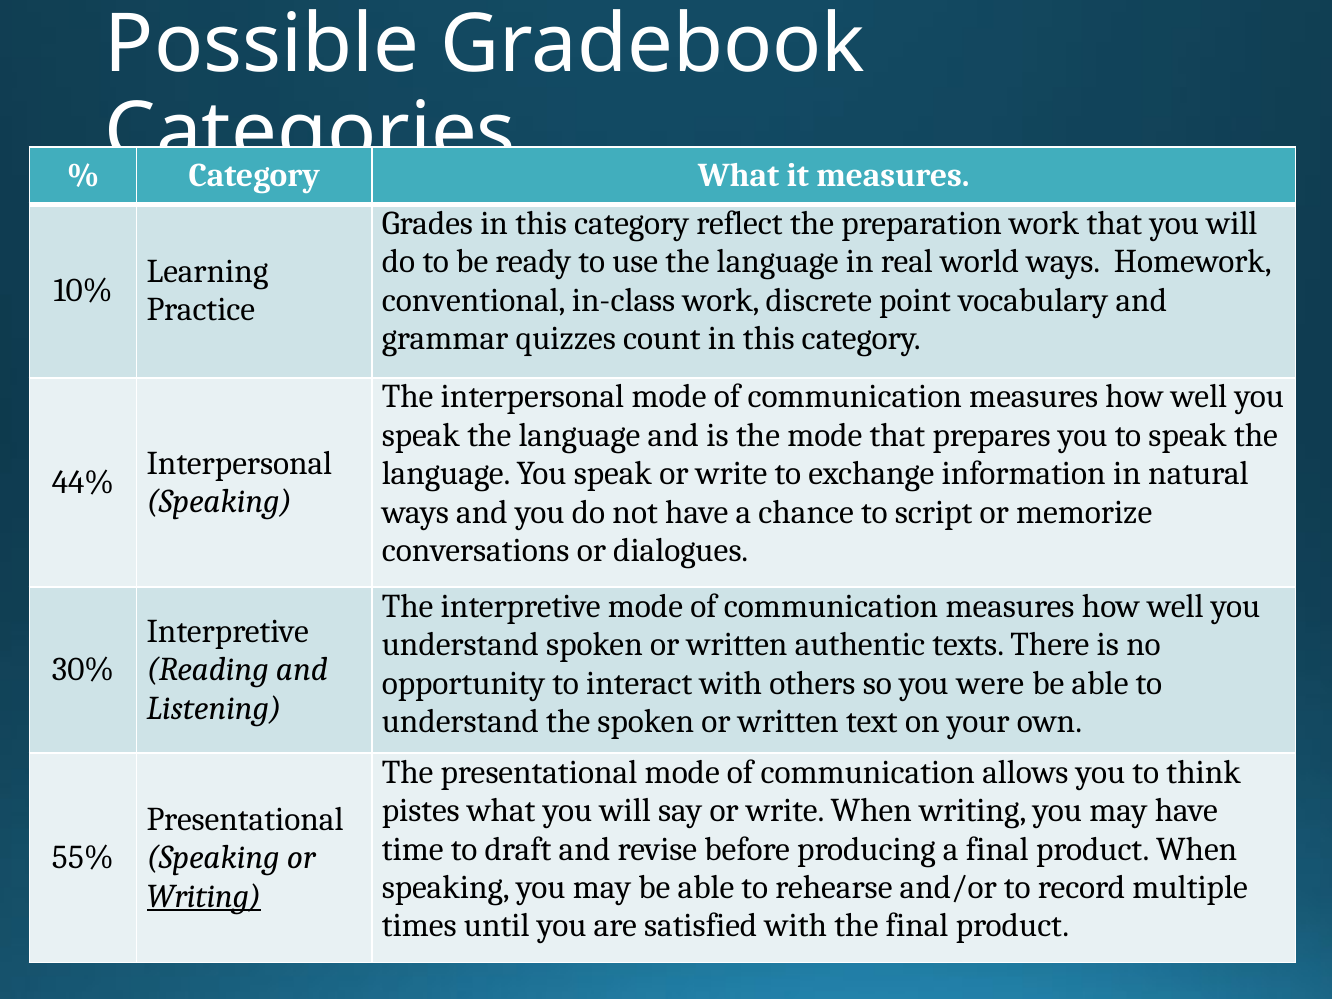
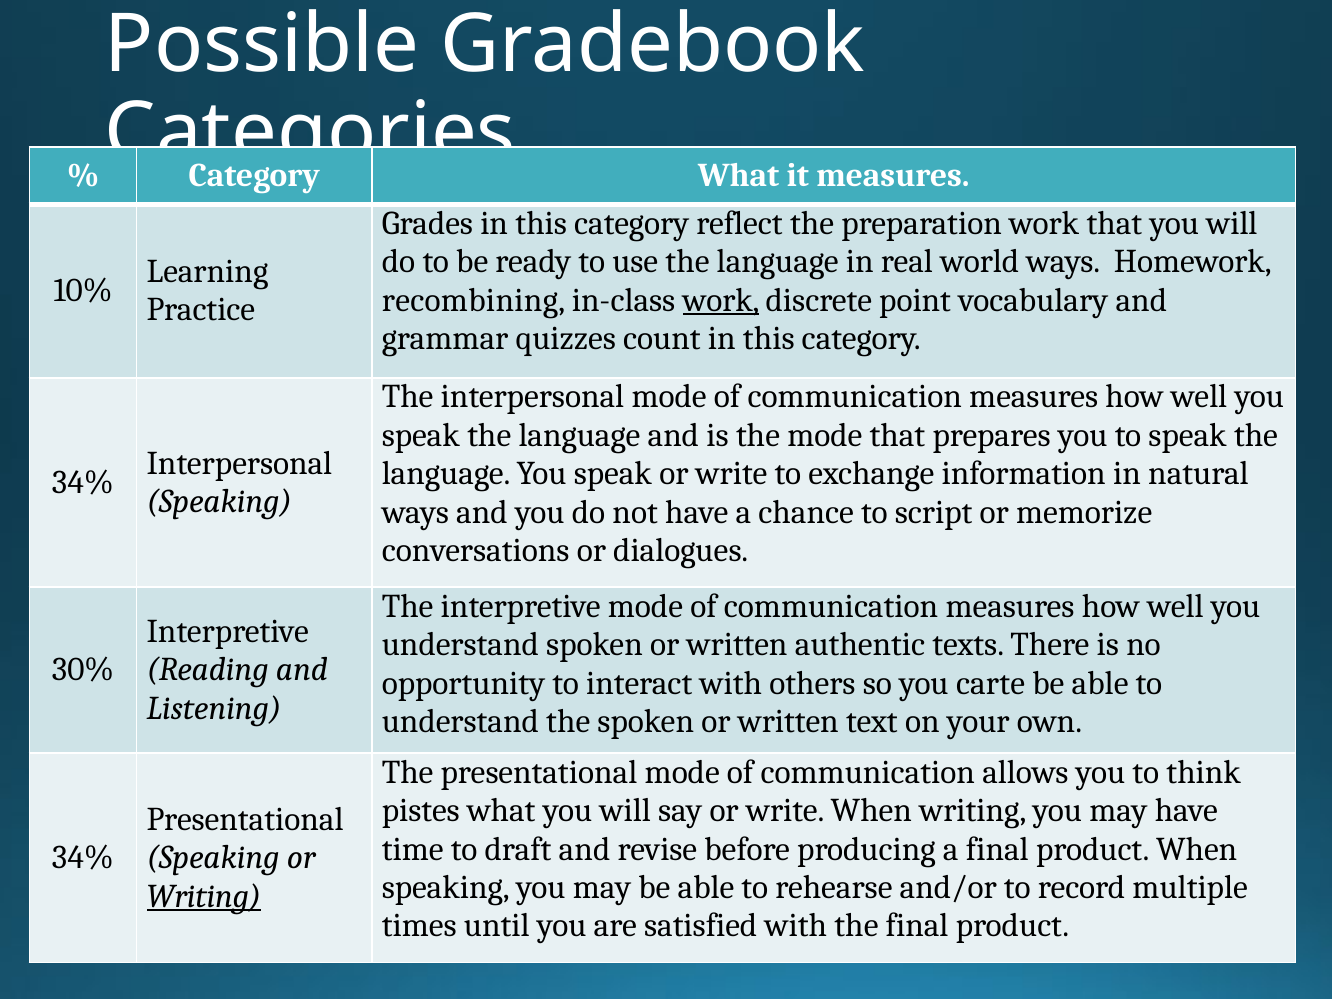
conventional: conventional -> recombining
work at (721, 300) underline: none -> present
44% at (83, 482): 44% -> 34%
were: were -> carte
55% at (83, 858): 55% -> 34%
